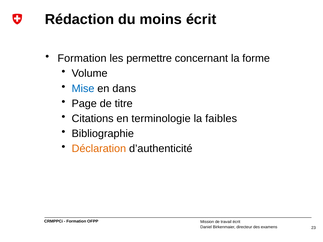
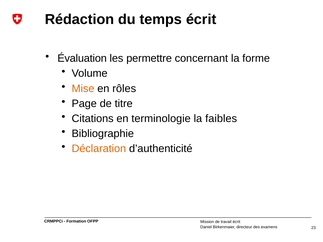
moins: moins -> temps
Formation at (82, 58): Formation -> Évaluation
Mise colour: blue -> orange
dans: dans -> rôles
